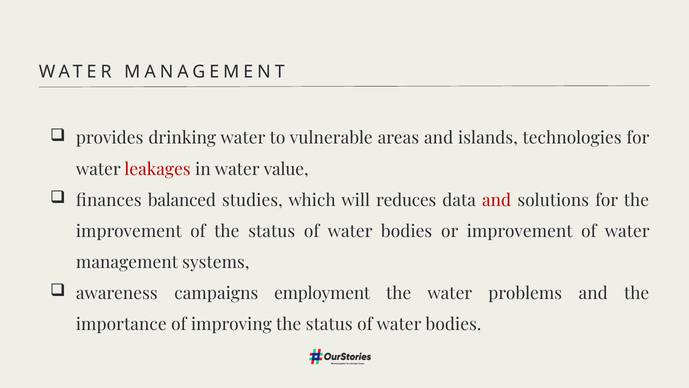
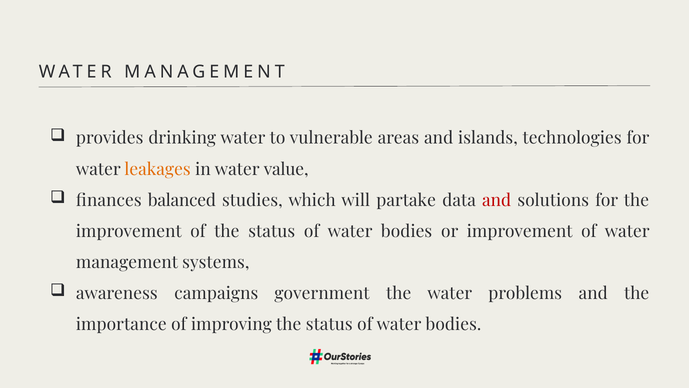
leakages colour: red -> orange
reduces: reduces -> partake
employment: employment -> government
